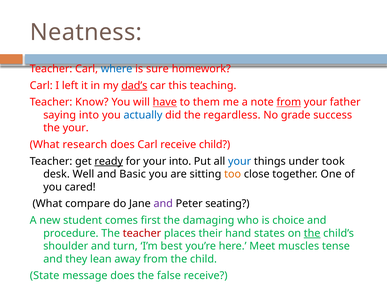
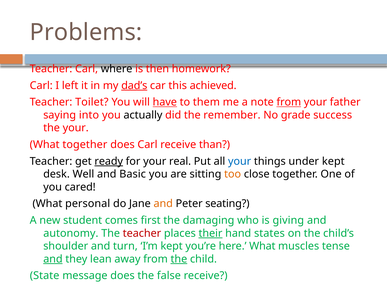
Neatness: Neatness -> Problems
where colour: blue -> black
sure: sure -> then
teaching: teaching -> achieved
Know: Know -> Toilet
actually colour: blue -> black
regardless: regardless -> remember
What research: research -> together
receive child: child -> than
your into: into -> real
under took: took -> kept
compare: compare -> personal
and at (163, 204) colour: purple -> orange
choice: choice -> giving
procedure: procedure -> autonomy
their underline: none -> present
the at (312, 233) underline: present -> none
I’m best: best -> kept
here Meet: Meet -> What
and at (53, 259) underline: none -> present
the at (179, 259) underline: none -> present
